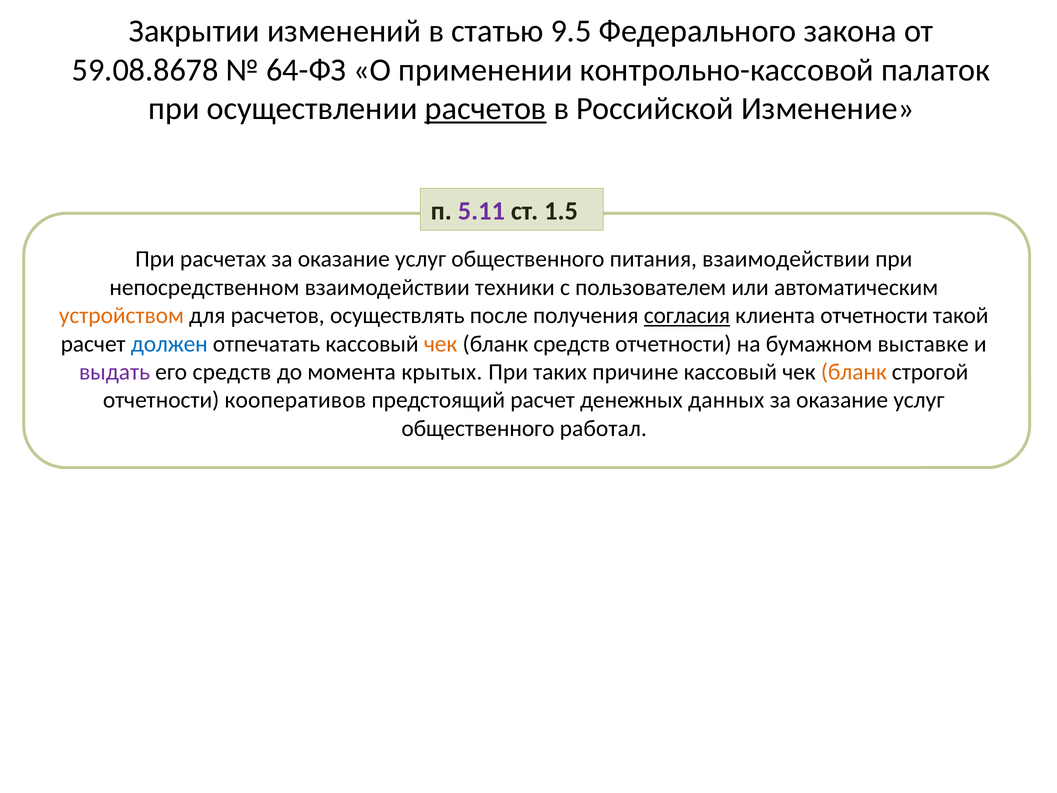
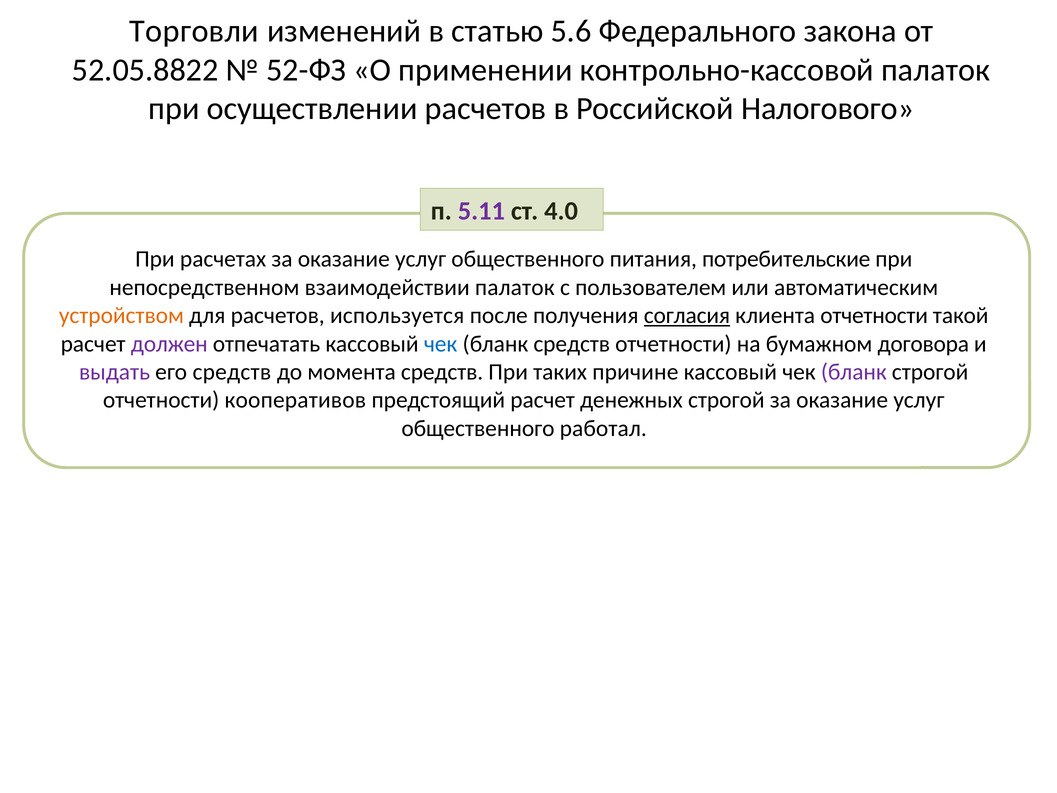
Закрытии: Закрытии -> Торговли
9.5: 9.5 -> 5.6
59.08.8678: 59.08.8678 -> 52.05.8822
64-ФЗ: 64-ФЗ -> 52-ФЗ
расчетов at (486, 109) underline: present -> none
Изменение: Изменение -> Налогового
1.5: 1.5 -> 4.0
питания взаимодействии: взаимодействии -> потребительские
взаимодействии техники: техники -> палаток
осуществлять: осуществлять -> используется
должен colour: blue -> purple
чек at (441, 344) colour: orange -> blue
выставке: выставке -> договора
момента крытых: крытых -> средств
бланк at (854, 372) colour: orange -> purple
денежных данных: данных -> строгой
